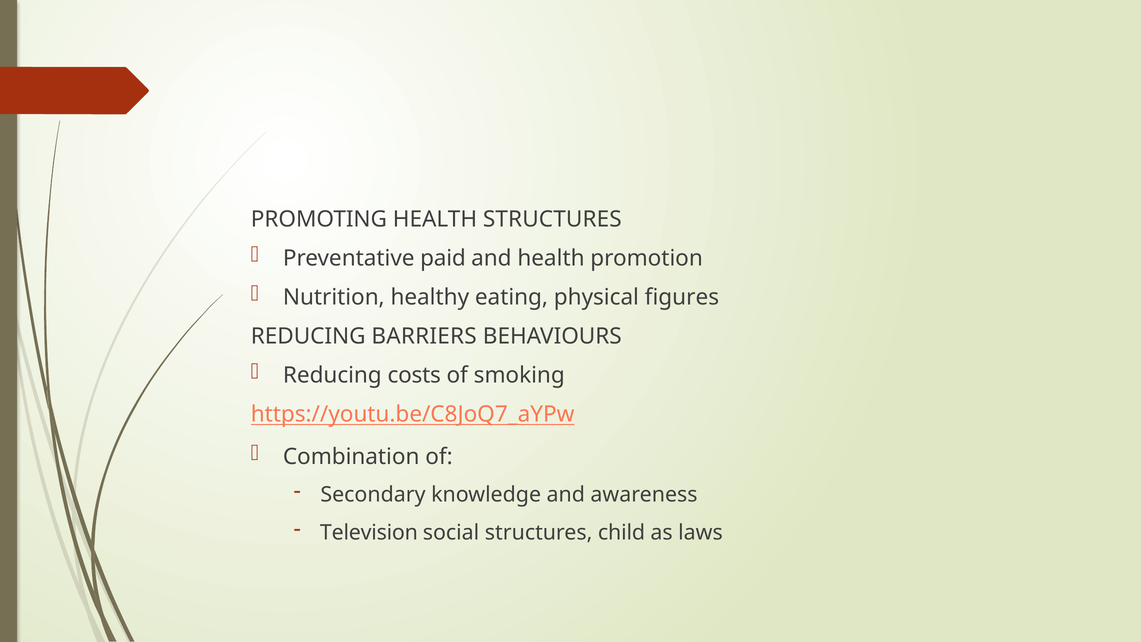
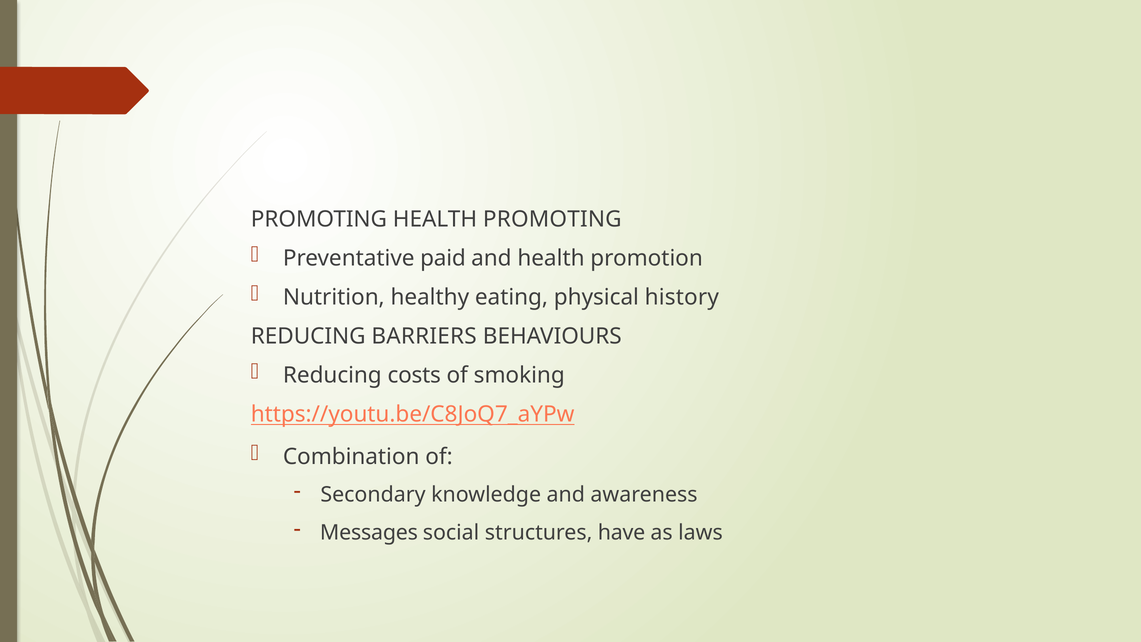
HEALTH STRUCTURES: STRUCTURES -> PROMOTING
figures: figures -> history
Television: Television -> Messages
child: child -> have
